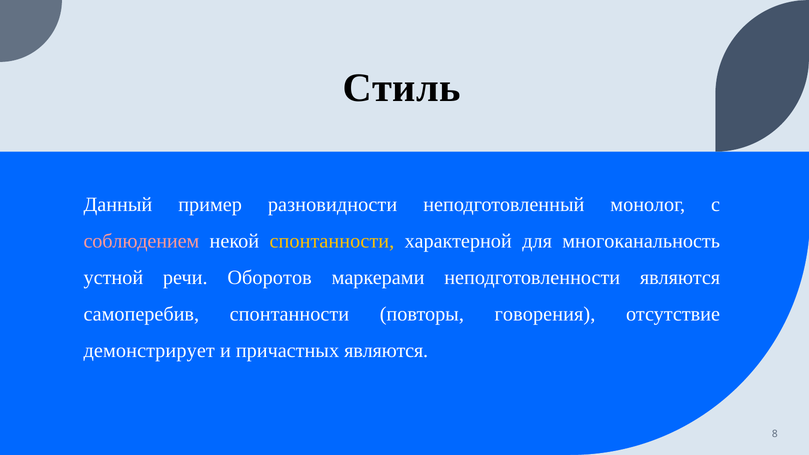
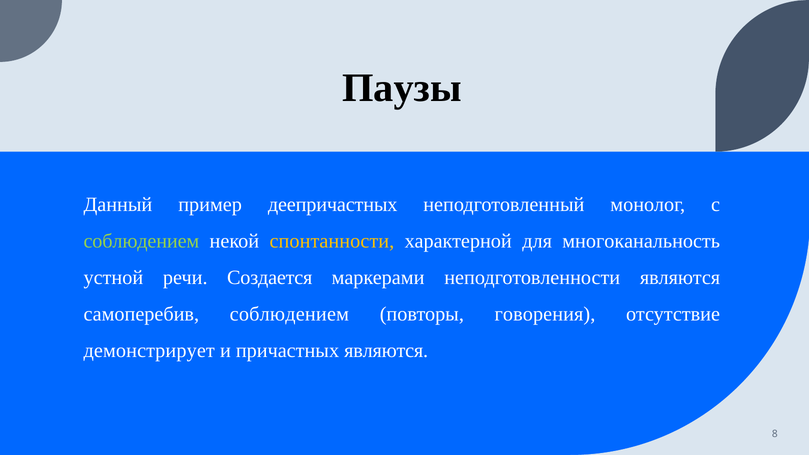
Стиль: Стиль -> Паузы
разновидности: разновидности -> деепричастных
соблюдением at (141, 241) colour: pink -> light green
Оборотов: Оборотов -> Создается
самоперебив спонтанности: спонтанности -> соблюдением
